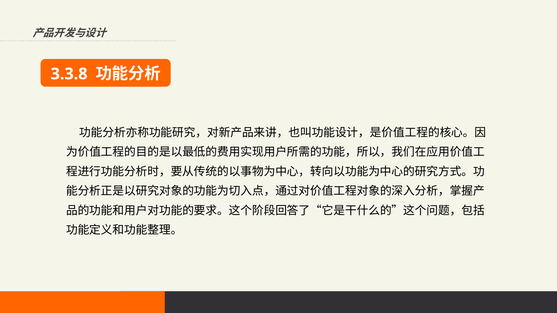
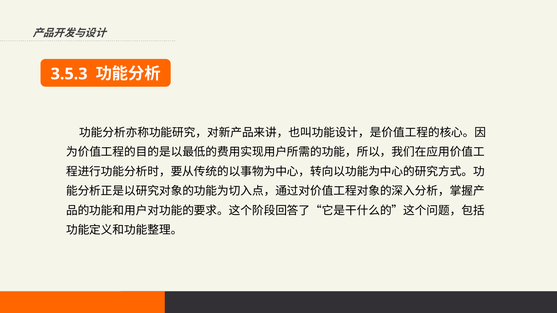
3.3.8: 3.3.8 -> 3.5.3
